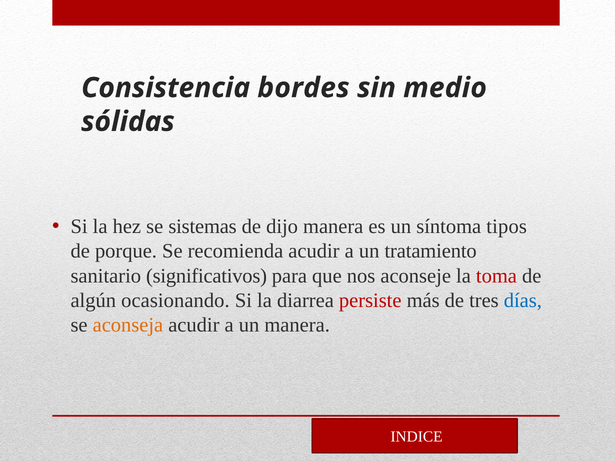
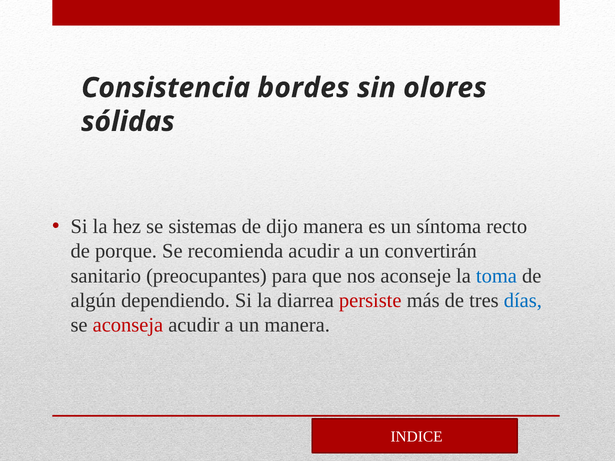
medio: medio -> olores
tipos: tipos -> recto
tratamiento: tratamiento -> convertirán
significativos: significativos -> preocupantes
toma colour: red -> blue
ocasionando: ocasionando -> dependiendo
aconseja colour: orange -> red
